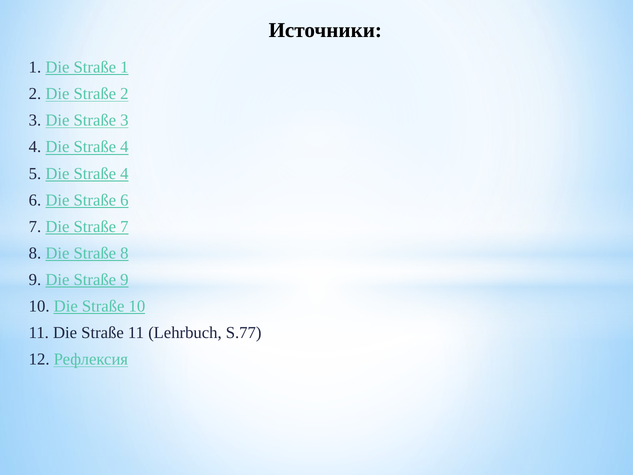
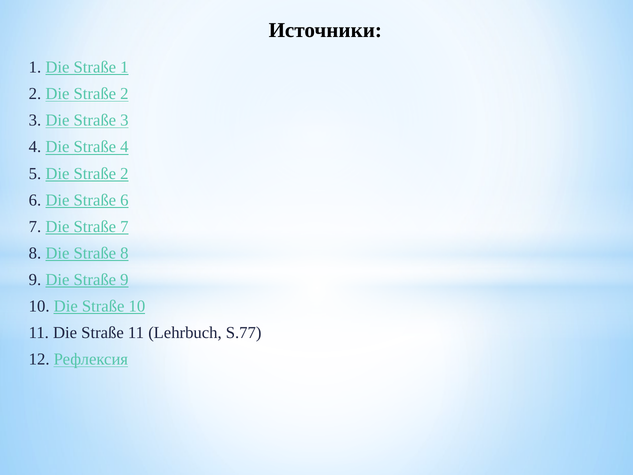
5 Die Straße 4: 4 -> 2
